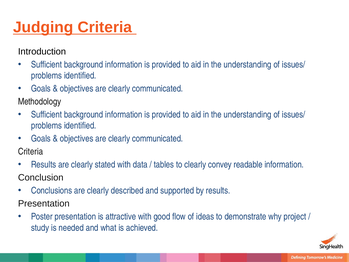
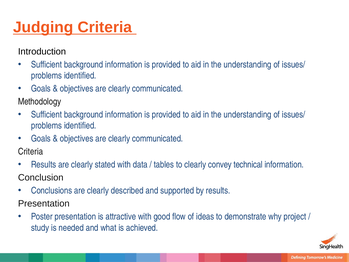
readable: readable -> technical
